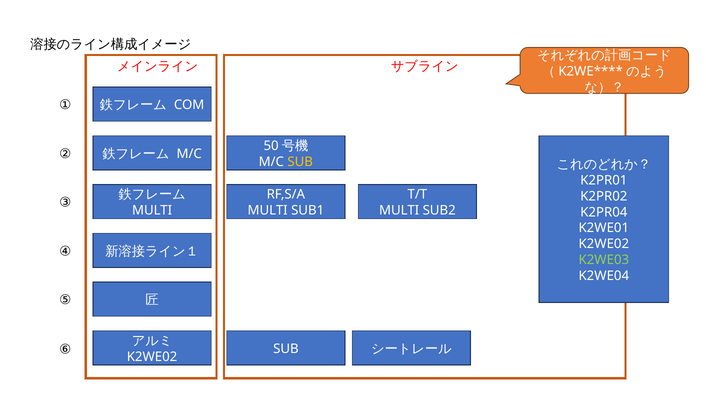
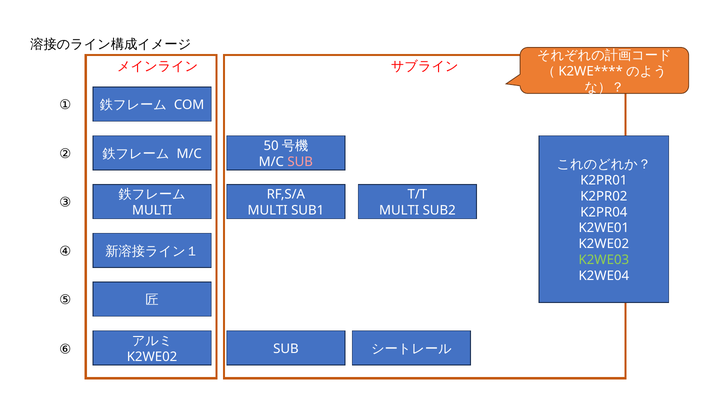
SUB at (300, 162) colour: yellow -> pink
